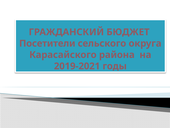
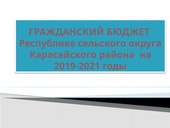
Посетители: Посетители -> Республике
